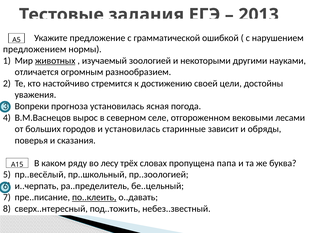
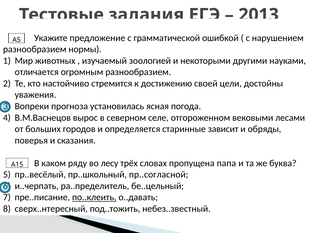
предложением at (35, 49): предложением -> разнообразием
животных underline: present -> none
и установилась: установилась -> определяется
пр..зоологией: пр..зоологией -> пр..согласной
